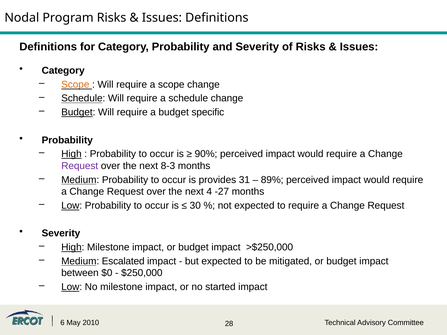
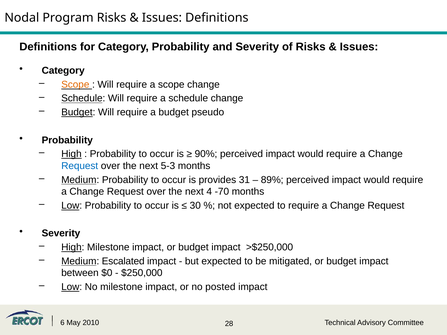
specific: specific -> pseudo
Request at (80, 166) colour: purple -> blue
8-3: 8-3 -> 5-3
-27: -27 -> -70
started: started -> posted
